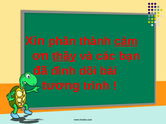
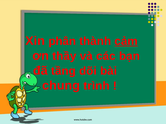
thầy underline: present -> none
đình: đình -> tầng
tương: tương -> chung
